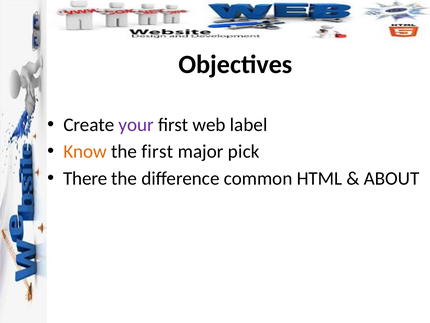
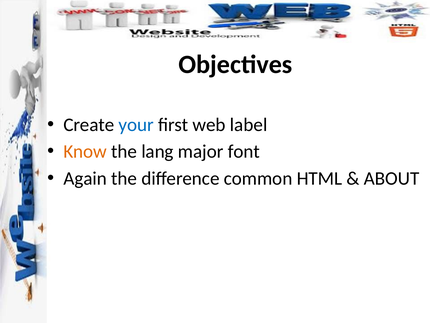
your colour: purple -> blue
the first: first -> lang
pick: pick -> font
There: There -> Again
